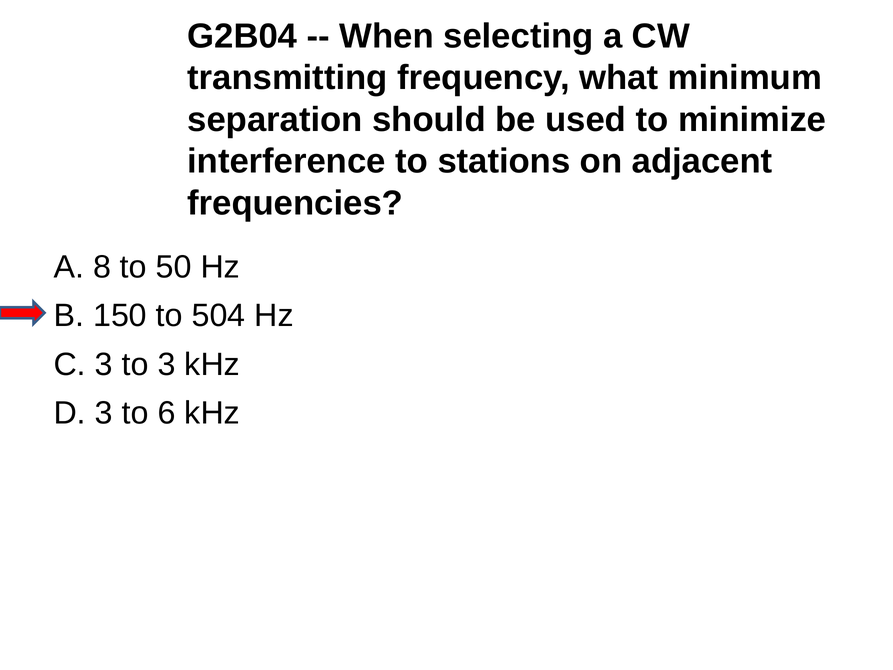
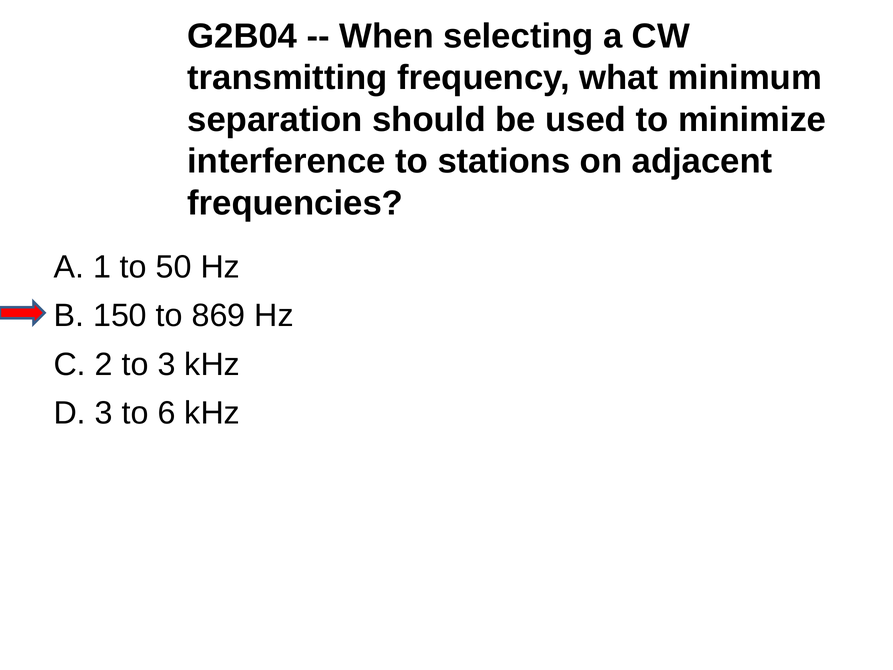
8: 8 -> 1
504: 504 -> 869
C 3: 3 -> 2
